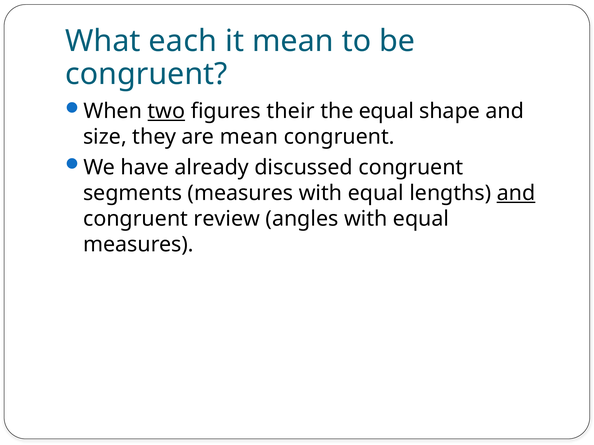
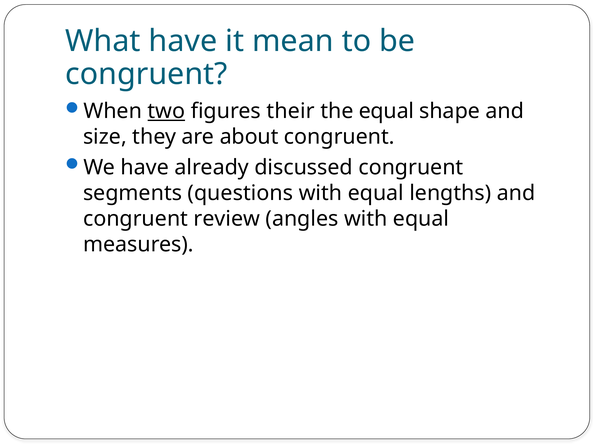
What each: each -> have
are mean: mean -> about
segments measures: measures -> questions
and at (516, 193) underline: present -> none
